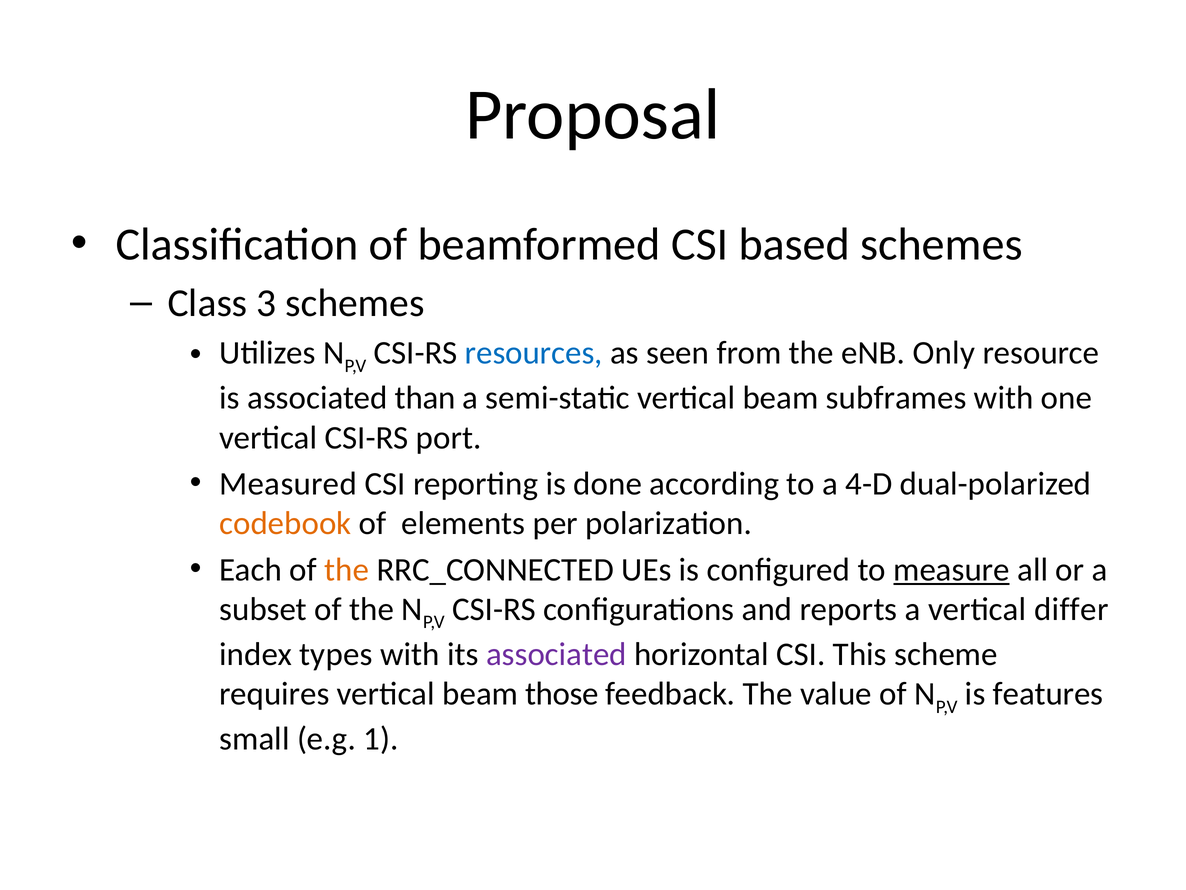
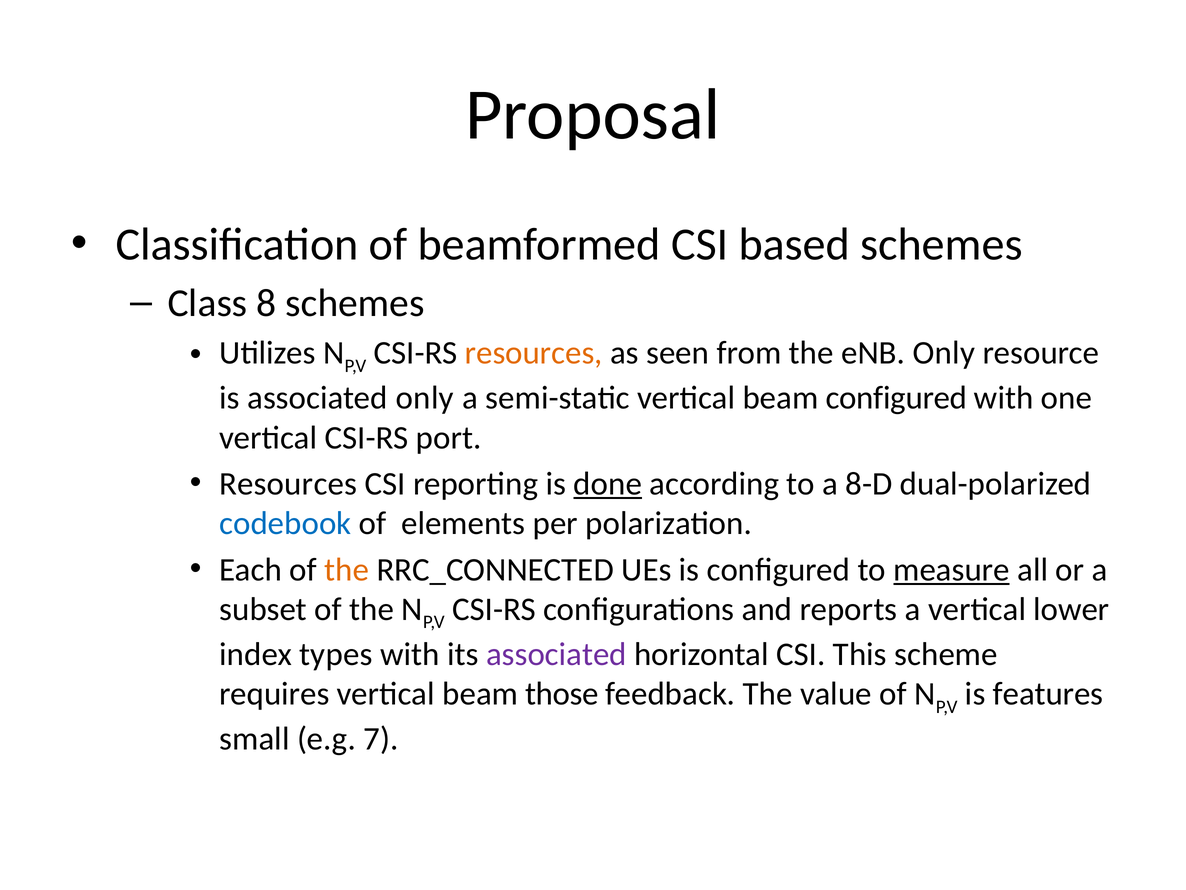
3: 3 -> 8
resources at (534, 353) colour: blue -> orange
associated than: than -> only
beam subframes: subframes -> configured
Measured at (288, 484): Measured -> Resources
done underline: none -> present
4-D: 4-D -> 8-D
codebook colour: orange -> blue
differ: differ -> lower
1: 1 -> 7
